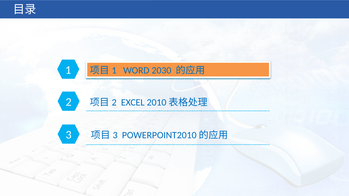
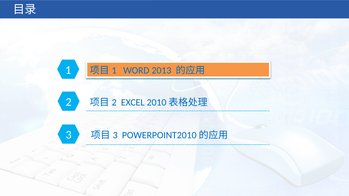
2030: 2030 -> 2013
